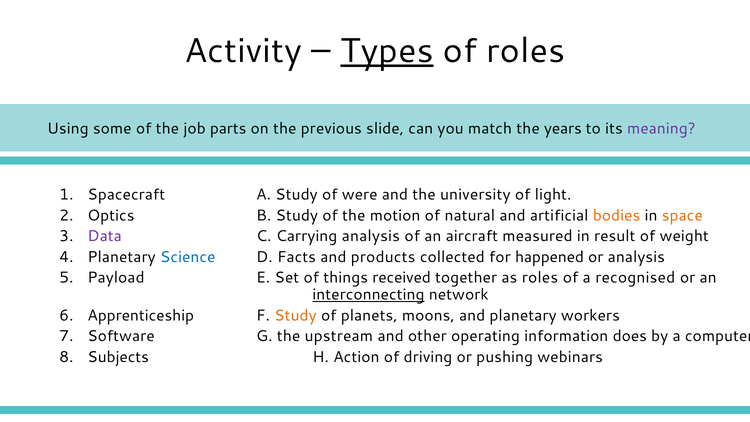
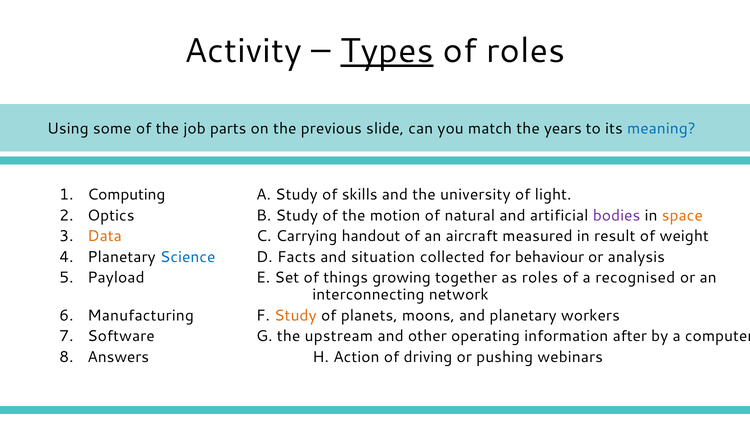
meaning colour: purple -> blue
Spacecraft: Spacecraft -> Computing
were: were -> skills
bodies colour: orange -> purple
Data colour: purple -> orange
Carrying analysis: analysis -> handout
products: products -> situation
happened: happened -> behaviour
received: received -> growing
interconnecting underline: present -> none
Apprenticeship: Apprenticeship -> Manufacturing
does: does -> after
Subjects: Subjects -> Answers
